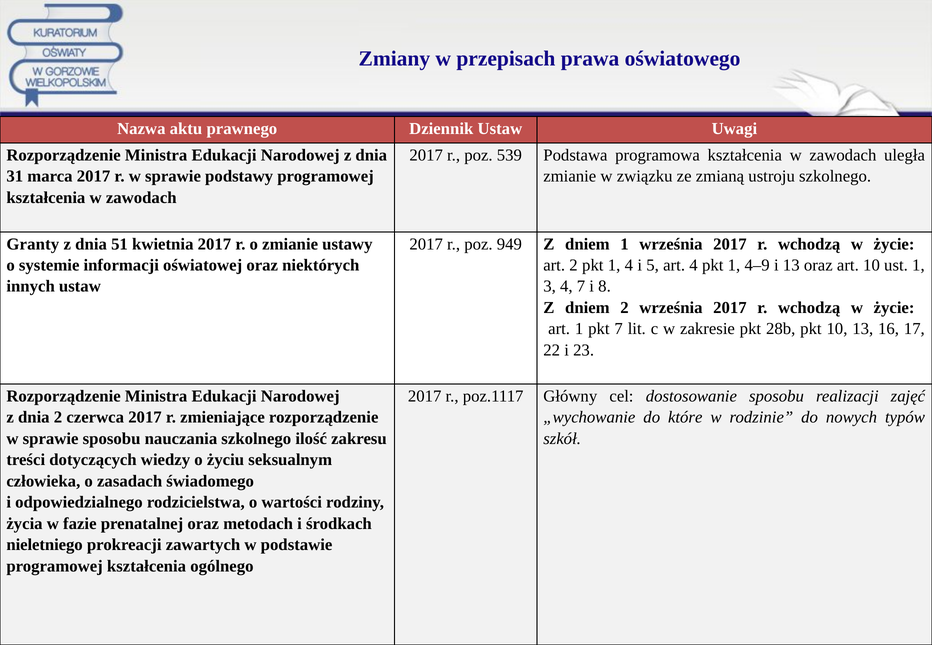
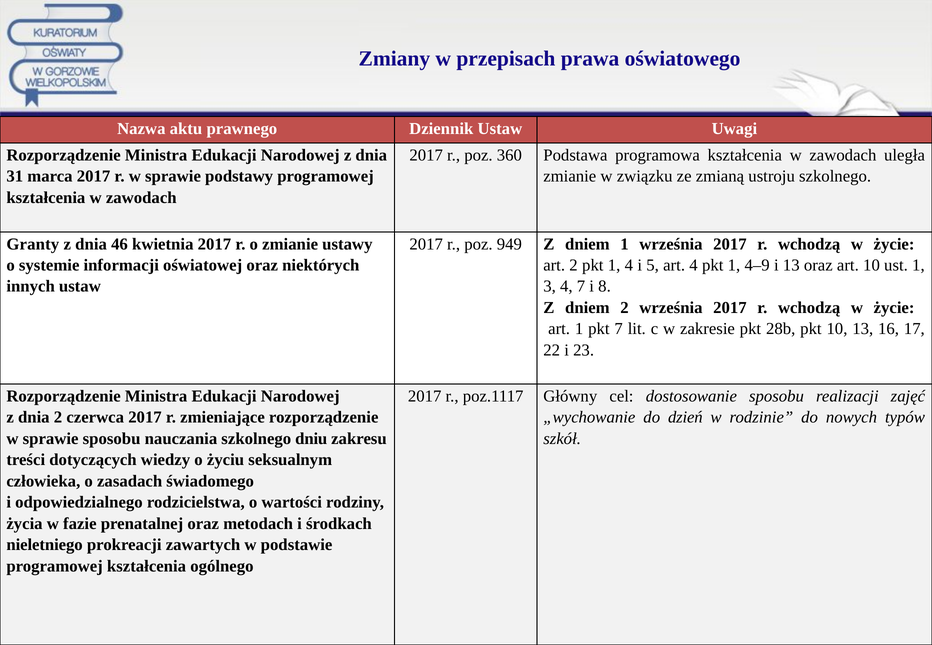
539: 539 -> 360
dnia 51: 51 -> 46
które: które -> dzień
ilość: ilość -> dniu
